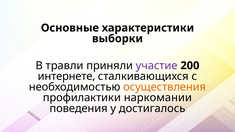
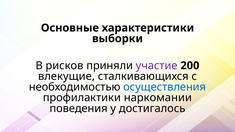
травли: травли -> рисков
интернете: интернете -> влекущие
осуществления colour: orange -> blue
